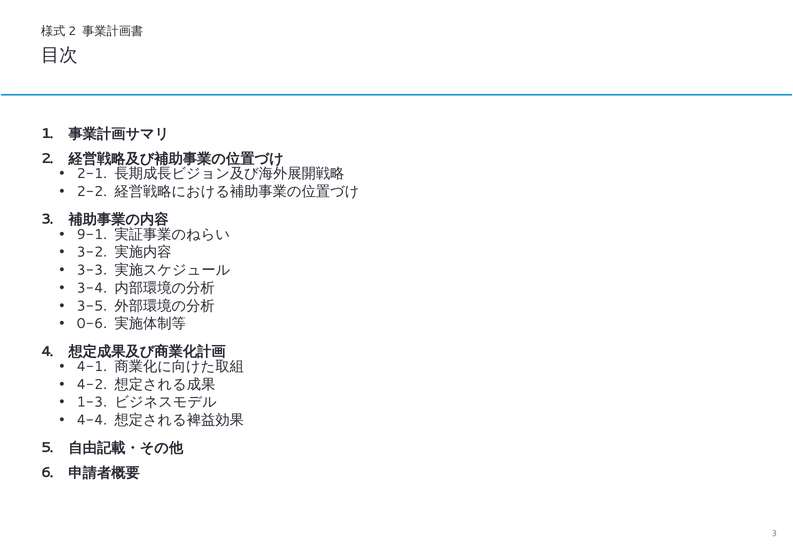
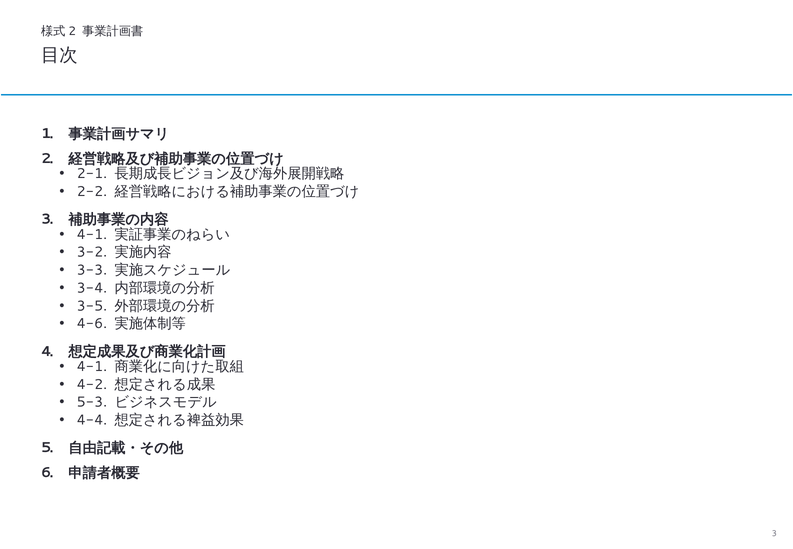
9-1 at (92, 234): 9-1 -> 4-1
0-6: 0-6 -> 4-6
1-3: 1-3 -> 5-3
